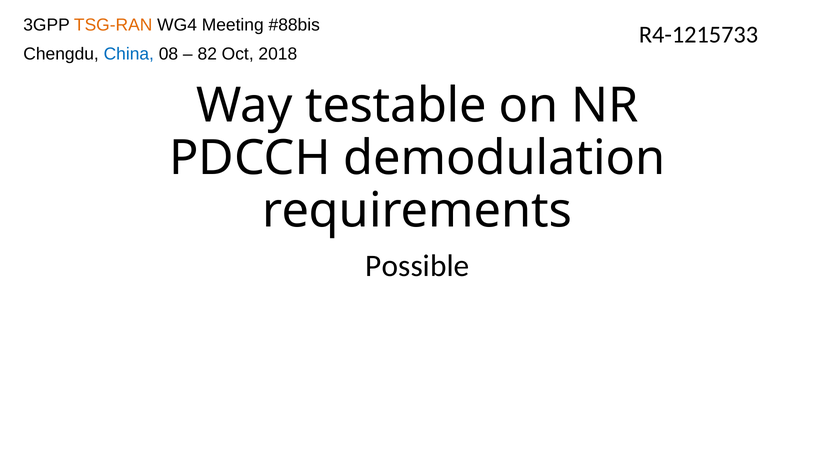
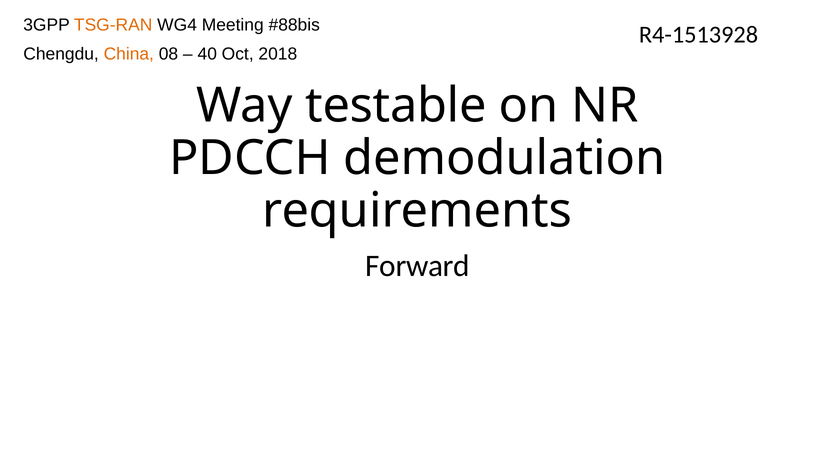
R4-1215733: R4-1215733 -> R4-1513928
China colour: blue -> orange
82: 82 -> 40
Possible: Possible -> Forward
